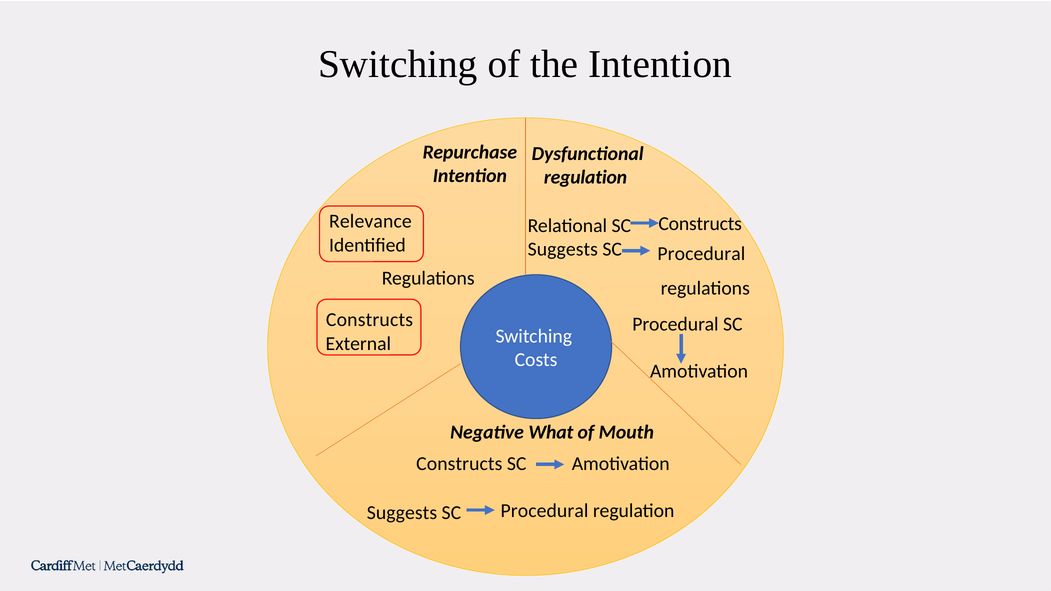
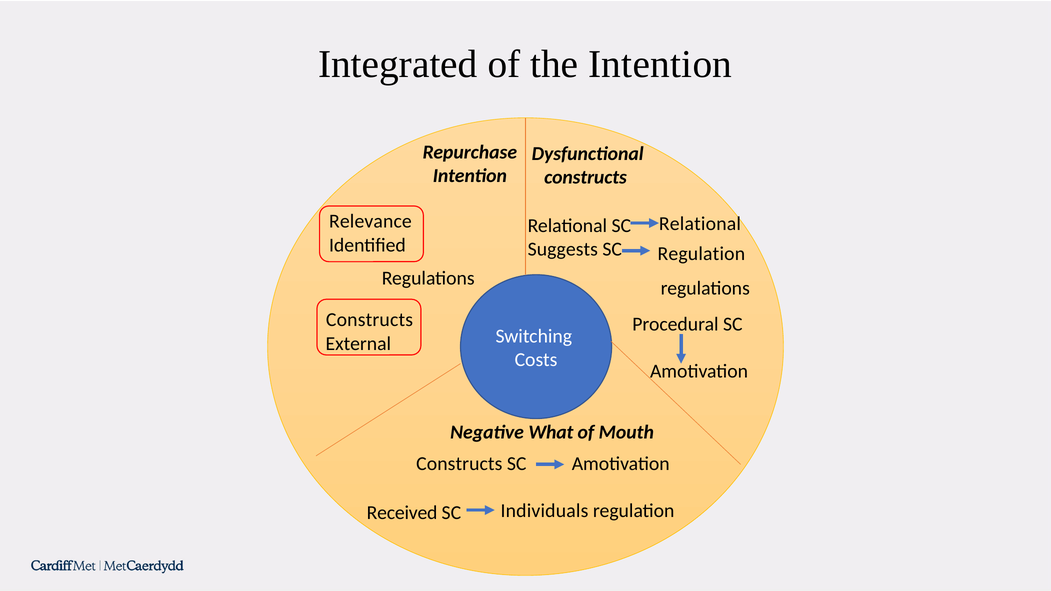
Switching at (398, 64): Switching -> Integrated
regulation at (586, 177): regulation -> constructs
Constructs at (700, 224): Constructs -> Relational
SC Procedural: Procedural -> Regulation
Procedural at (545, 511): Procedural -> Individuals
Suggests at (402, 513): Suggests -> Received
